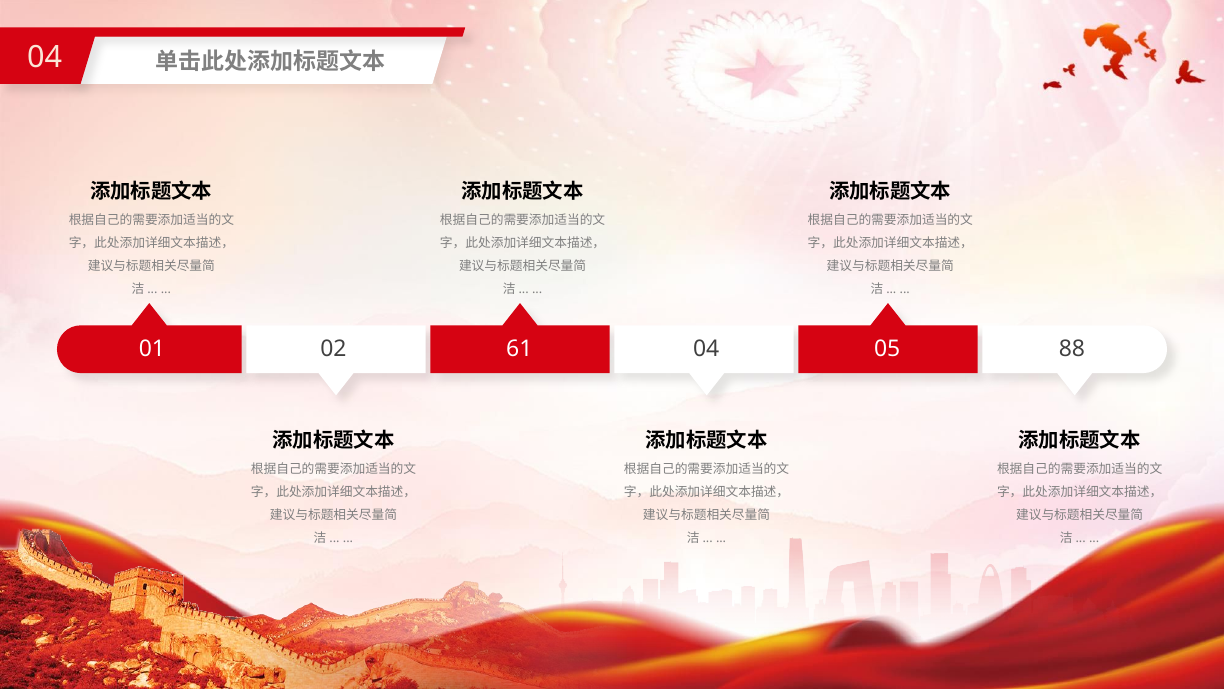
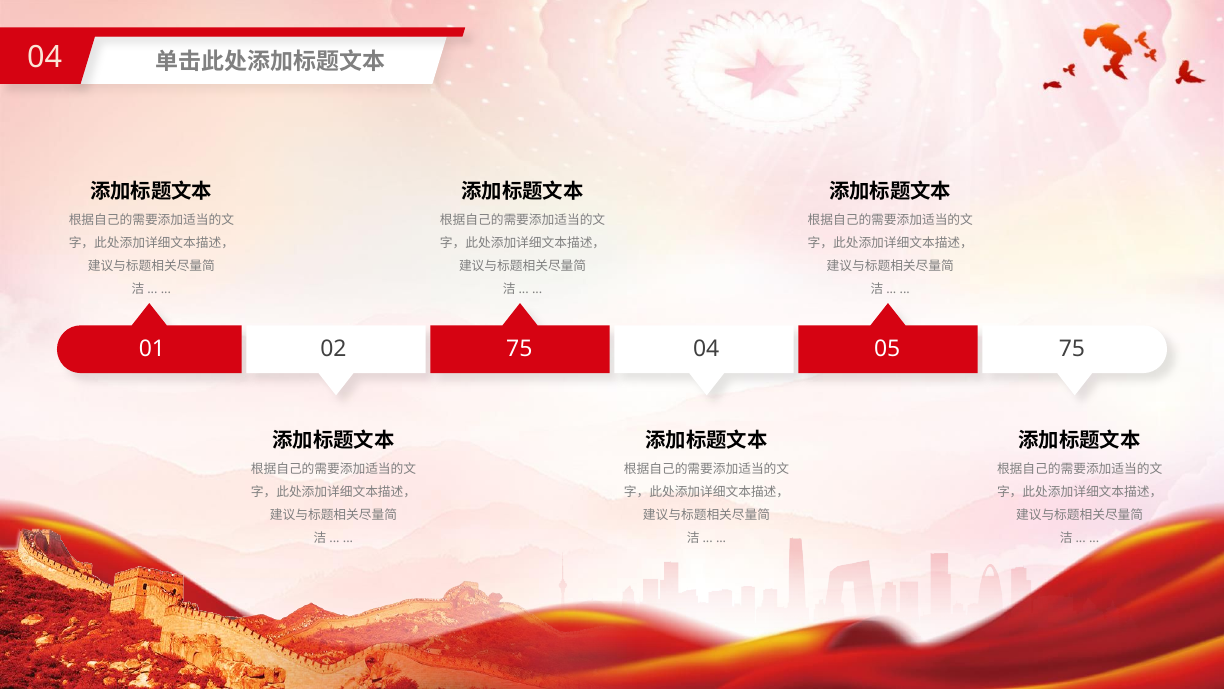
02 61: 61 -> 75
05 88: 88 -> 75
